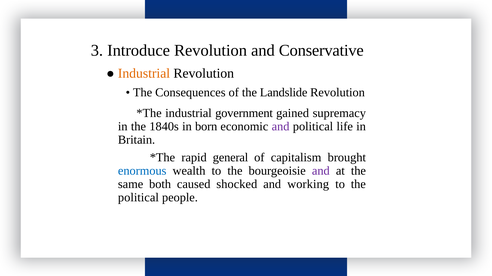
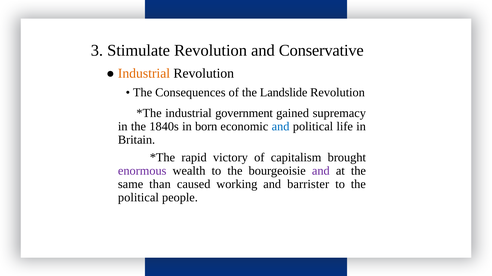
Introduce: Introduce -> Stimulate
and at (281, 127) colour: purple -> blue
general: general -> victory
enormous colour: blue -> purple
both: both -> than
shocked: shocked -> working
working: working -> barrister
